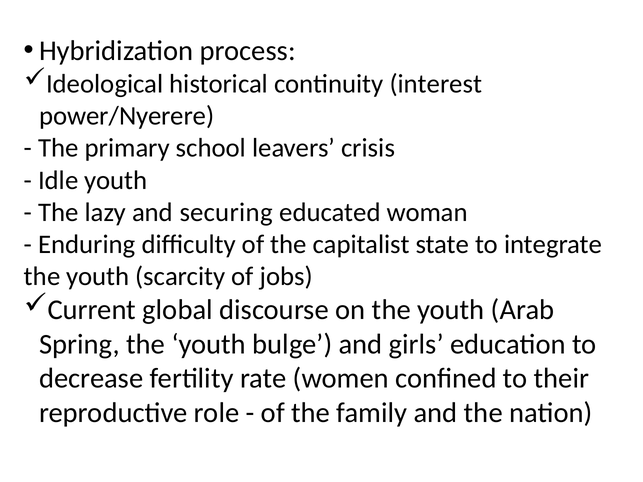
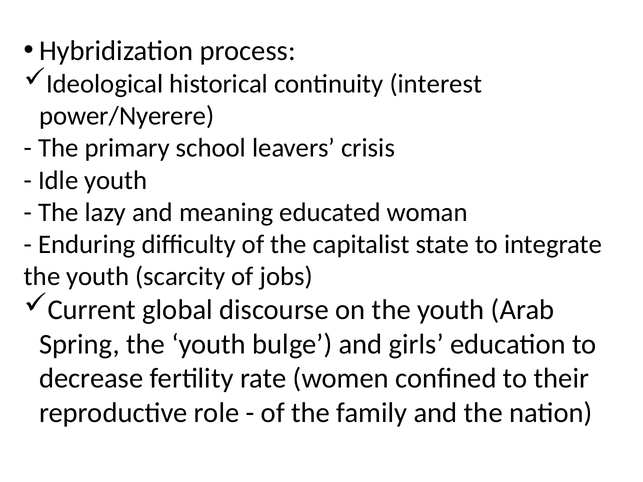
securing: securing -> meaning
